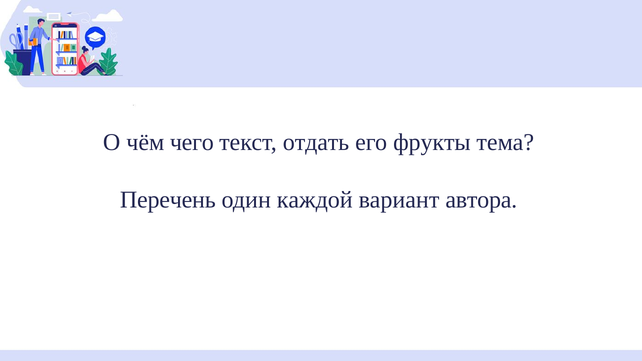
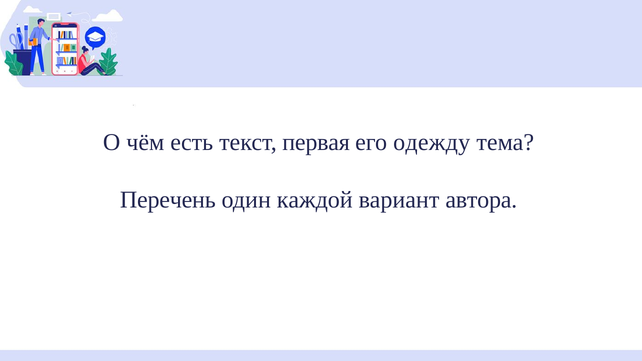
чего: чего -> есть
отдать: отдать -> первая
фрукты: фрукты -> одежду
